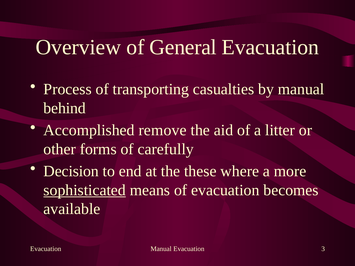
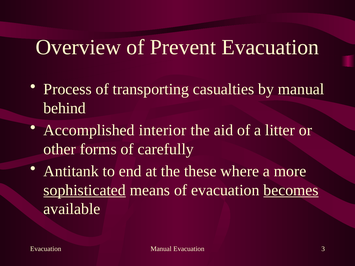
General: General -> Prevent
remove: remove -> interior
Decision: Decision -> Antitank
becomes underline: none -> present
